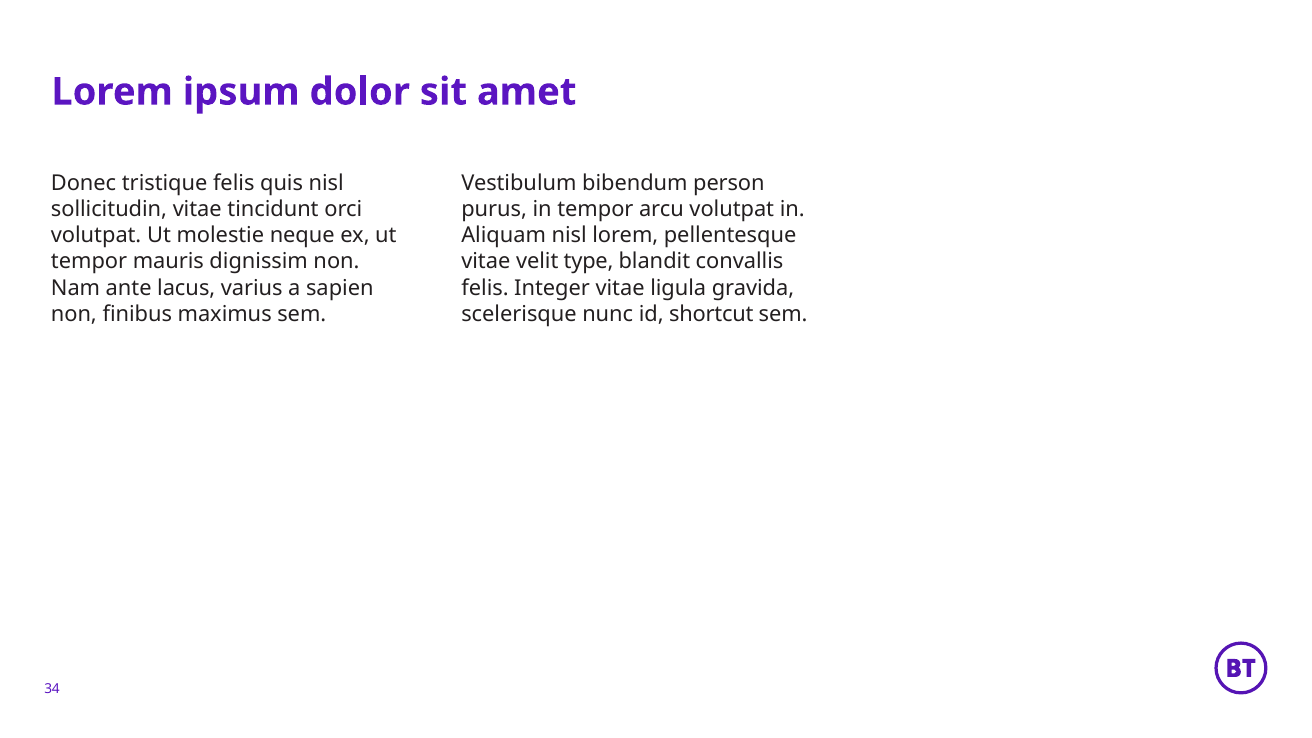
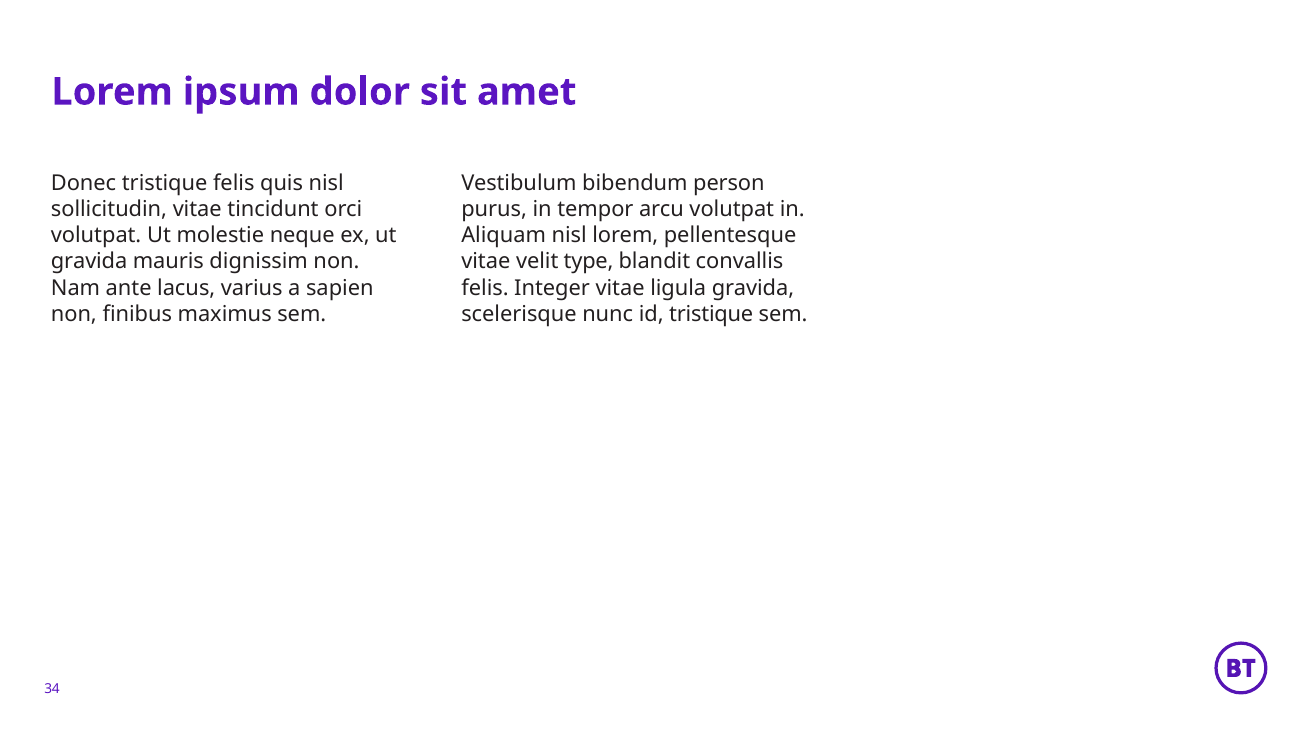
tempor at (89, 262): tempor -> gravida
id shortcut: shortcut -> tristique
